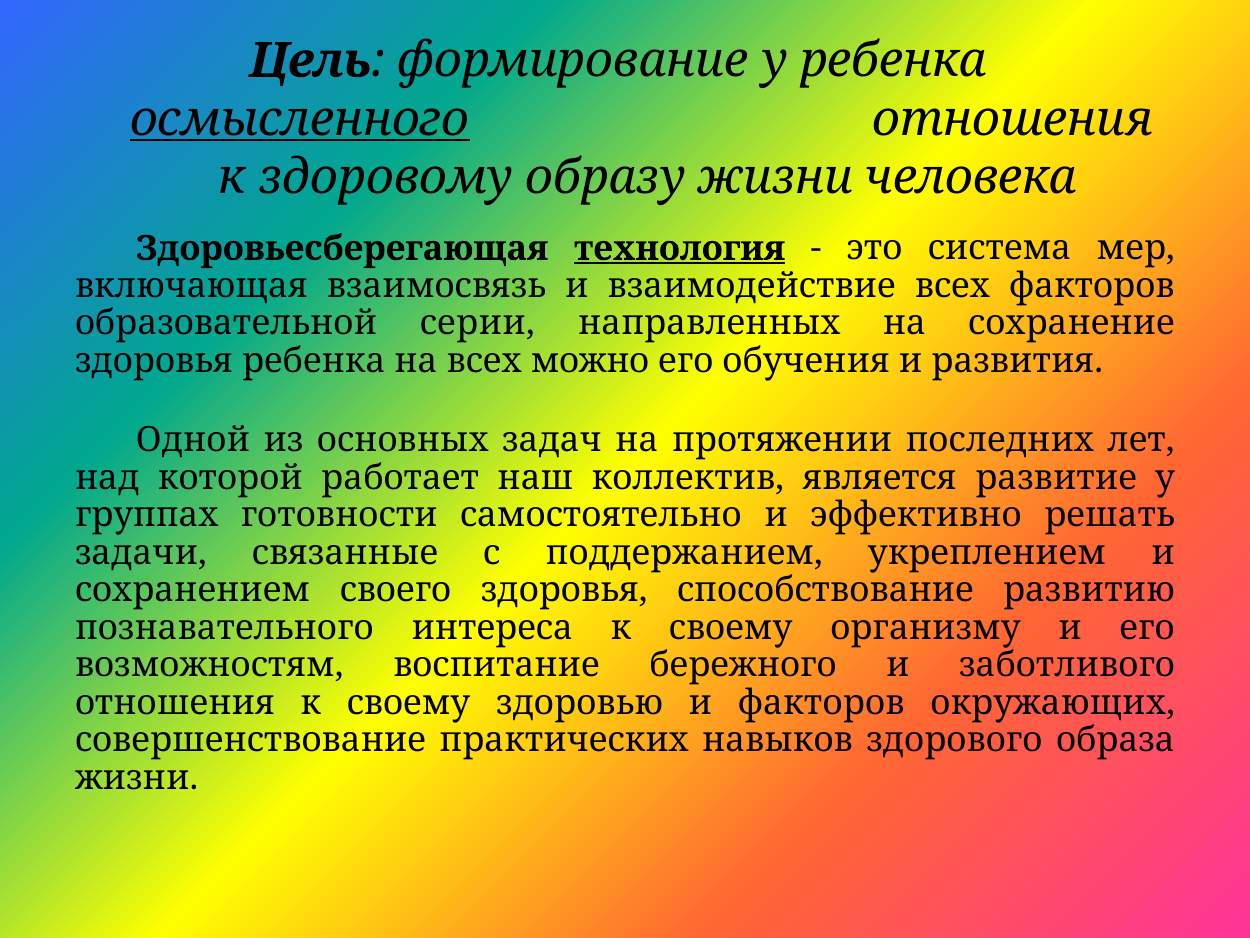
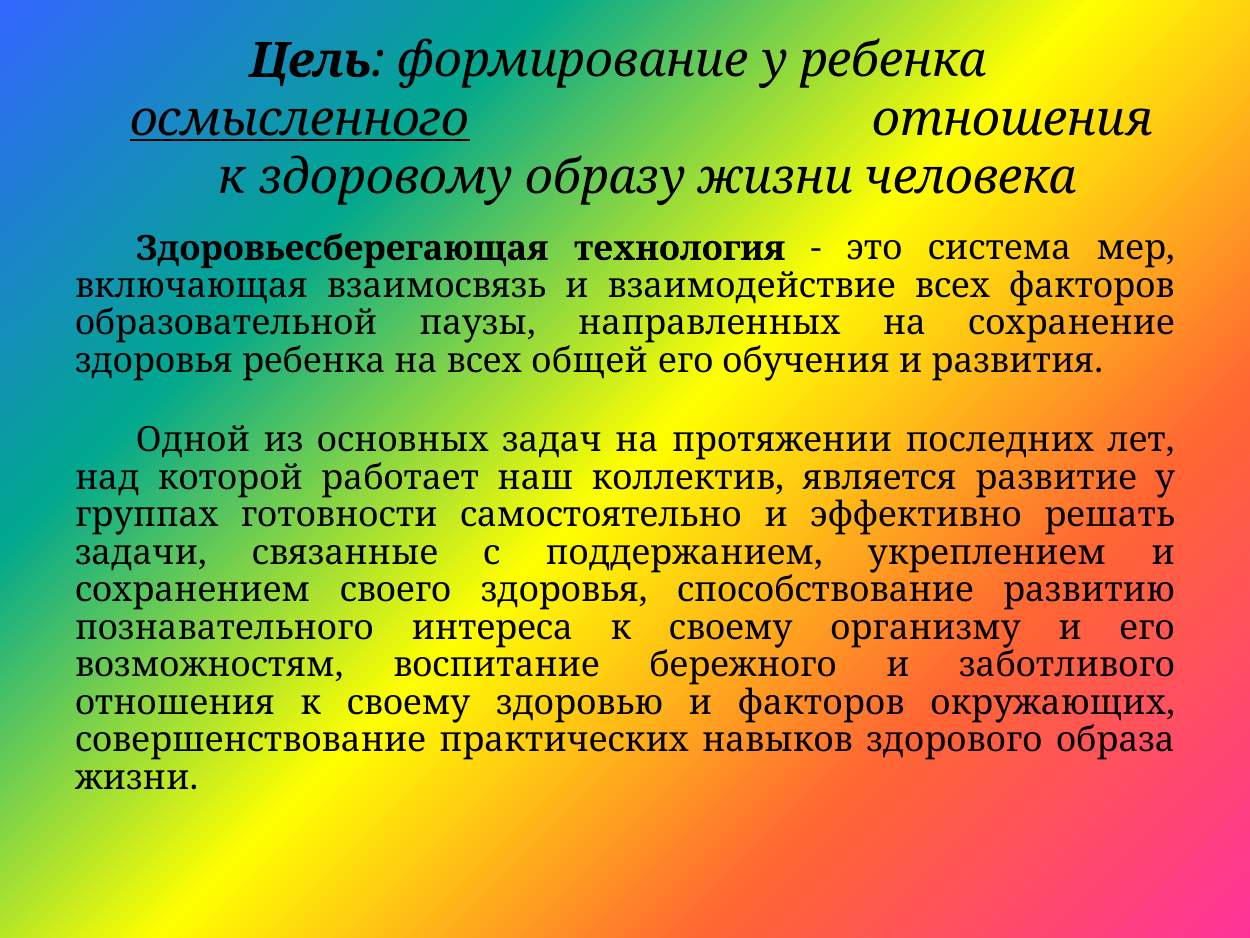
технология underline: present -> none
серии: серии -> паузы
можно: можно -> общей
